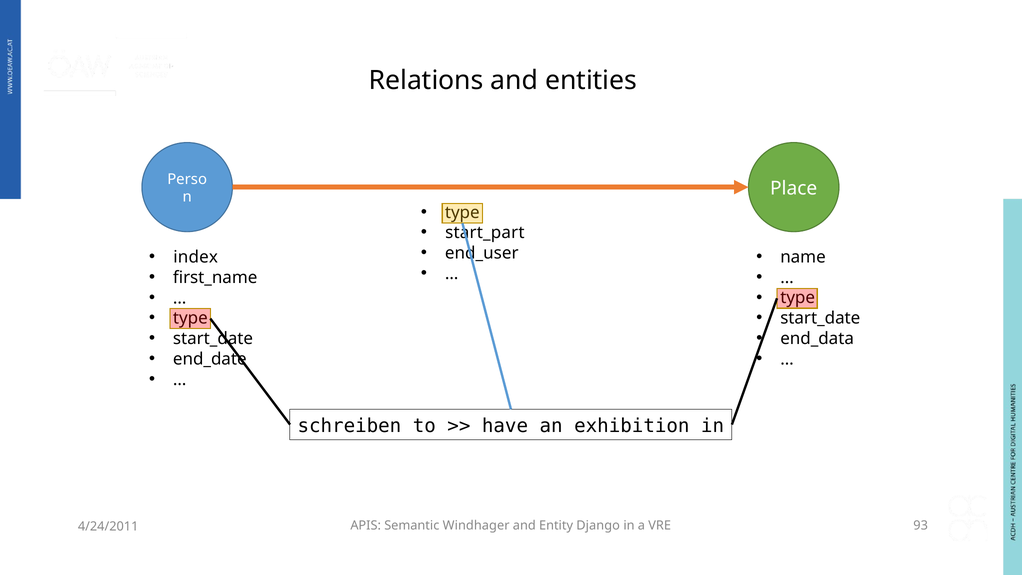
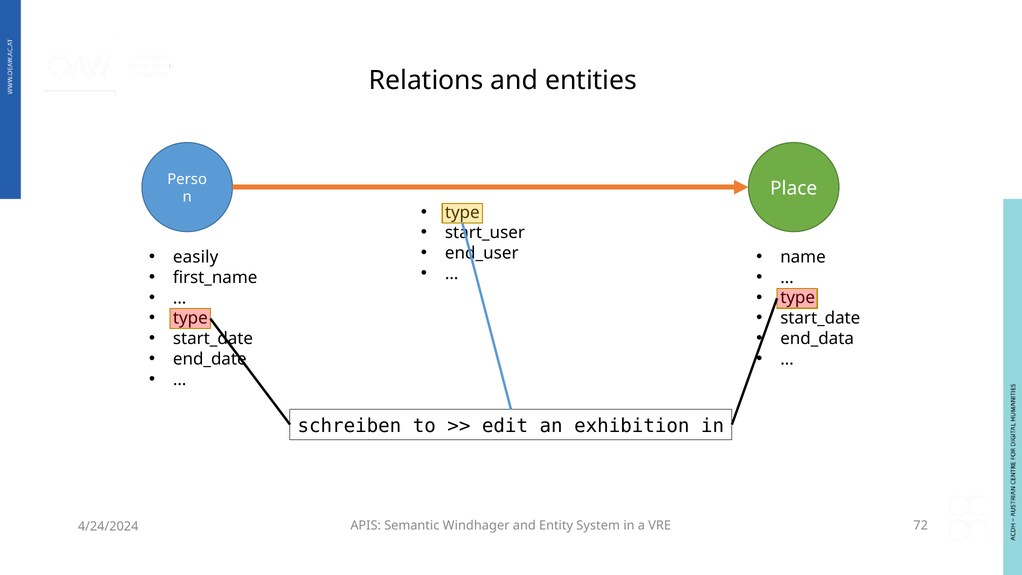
start_part: start_part -> start_user
index: index -> easily
have: have -> edit
Django: Django -> System
93: 93 -> 72
4/24/2011: 4/24/2011 -> 4/24/2024
